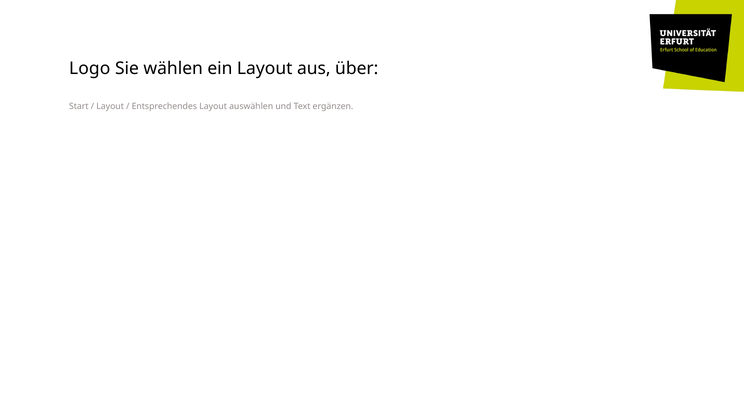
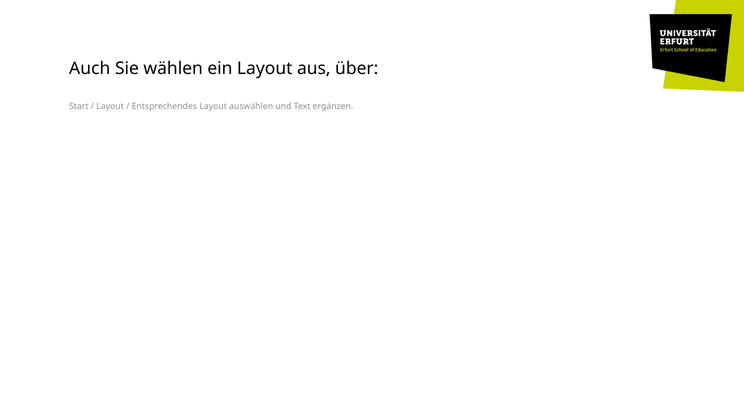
Logo: Logo -> Auch
